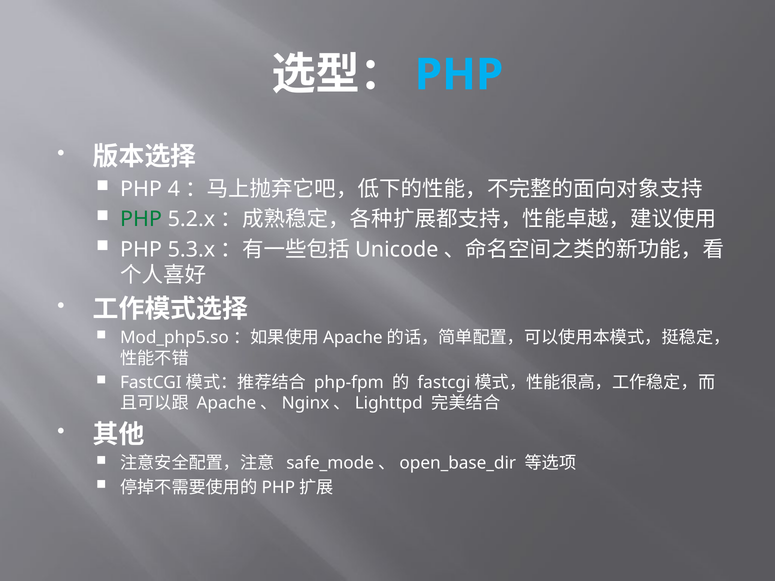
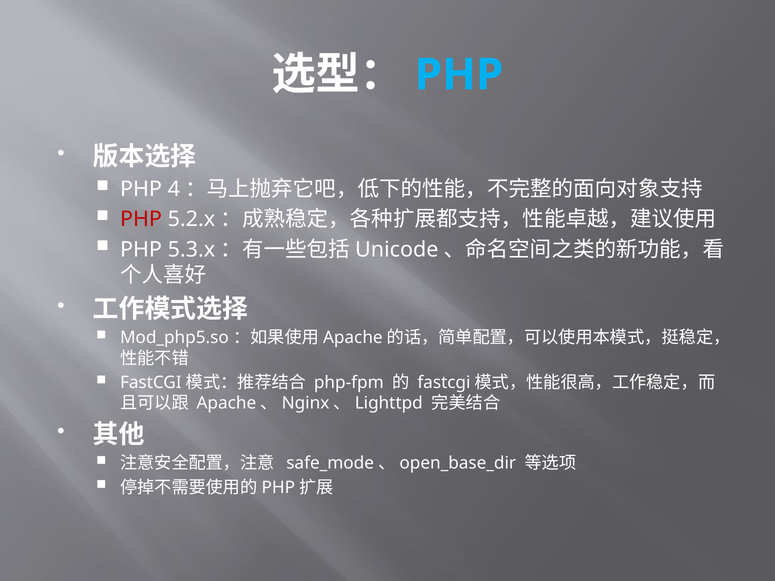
PHP at (141, 219) colour: green -> red
